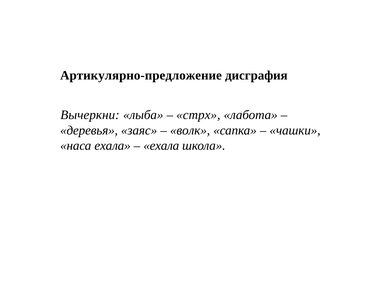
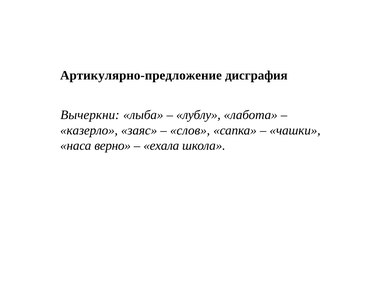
стрх: стрх -> лублу
деревья: деревья -> казерло
волк: волк -> слов
наса ехала: ехала -> верно
